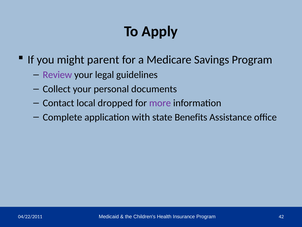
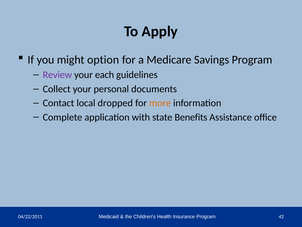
parent: parent -> option
legal: legal -> each
more colour: purple -> orange
